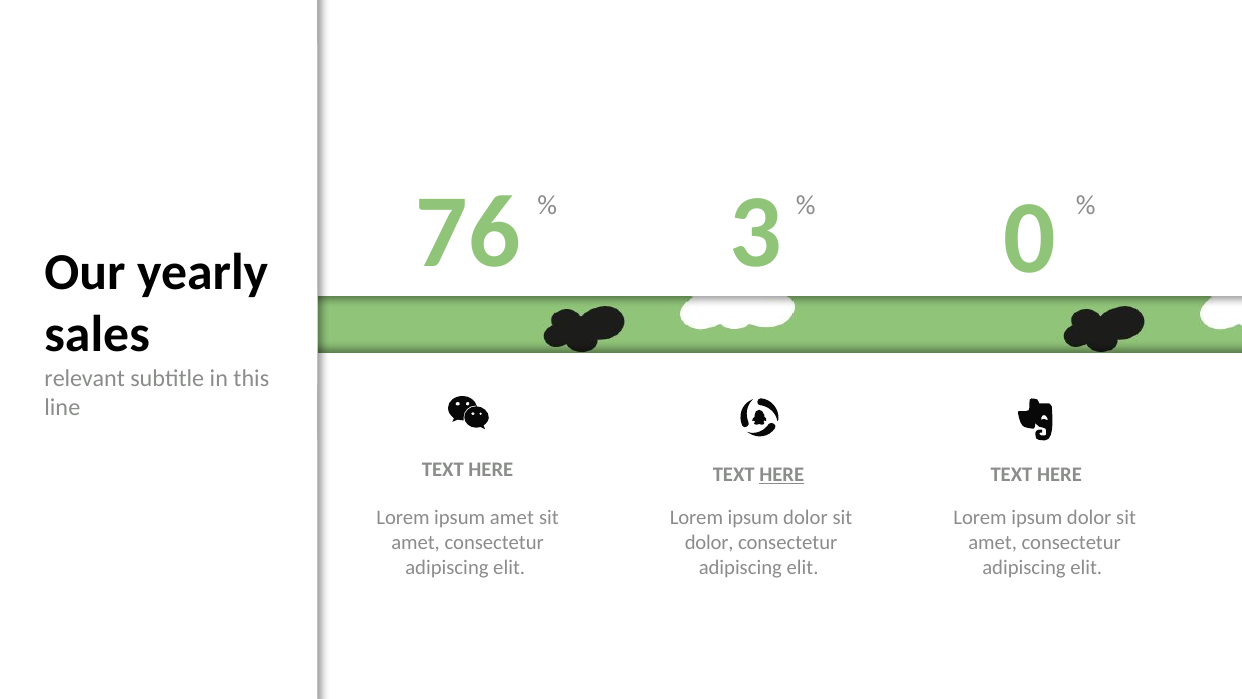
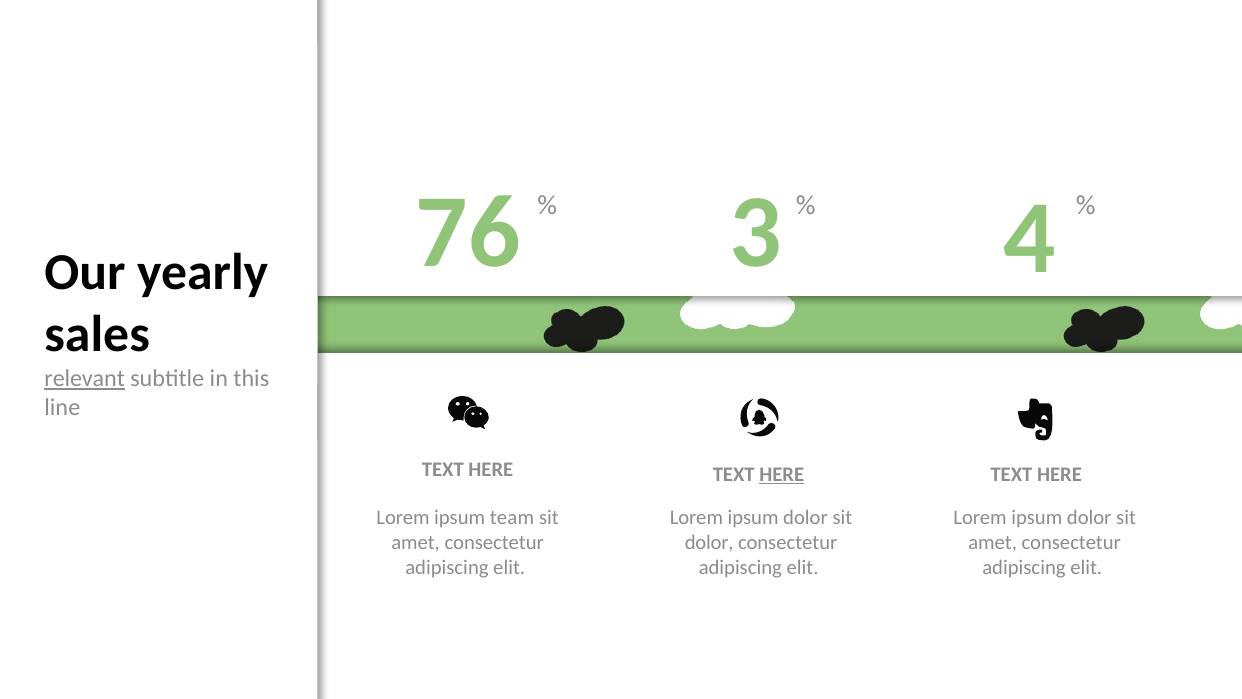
0: 0 -> 4
relevant underline: none -> present
ipsum amet: amet -> team
